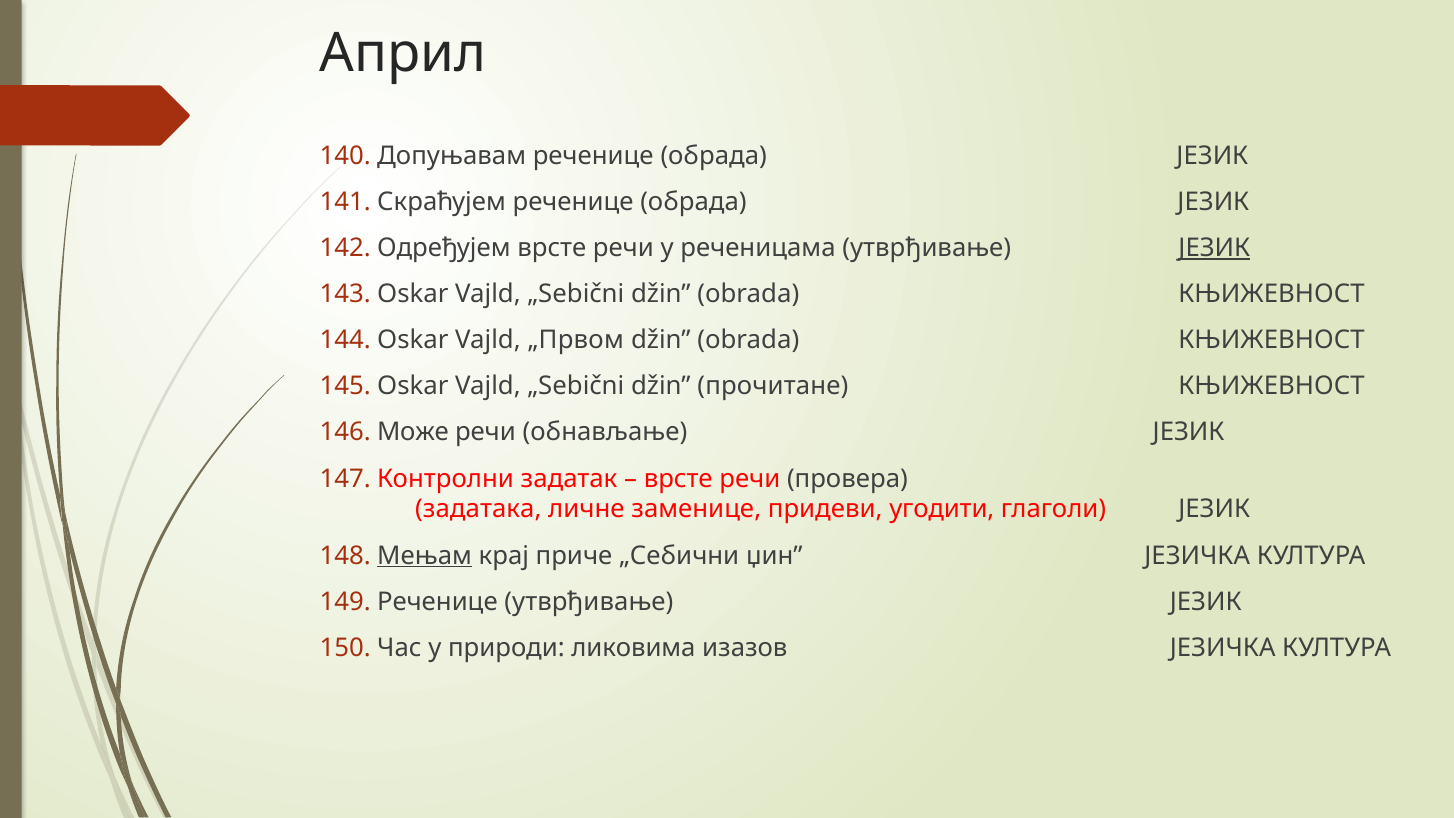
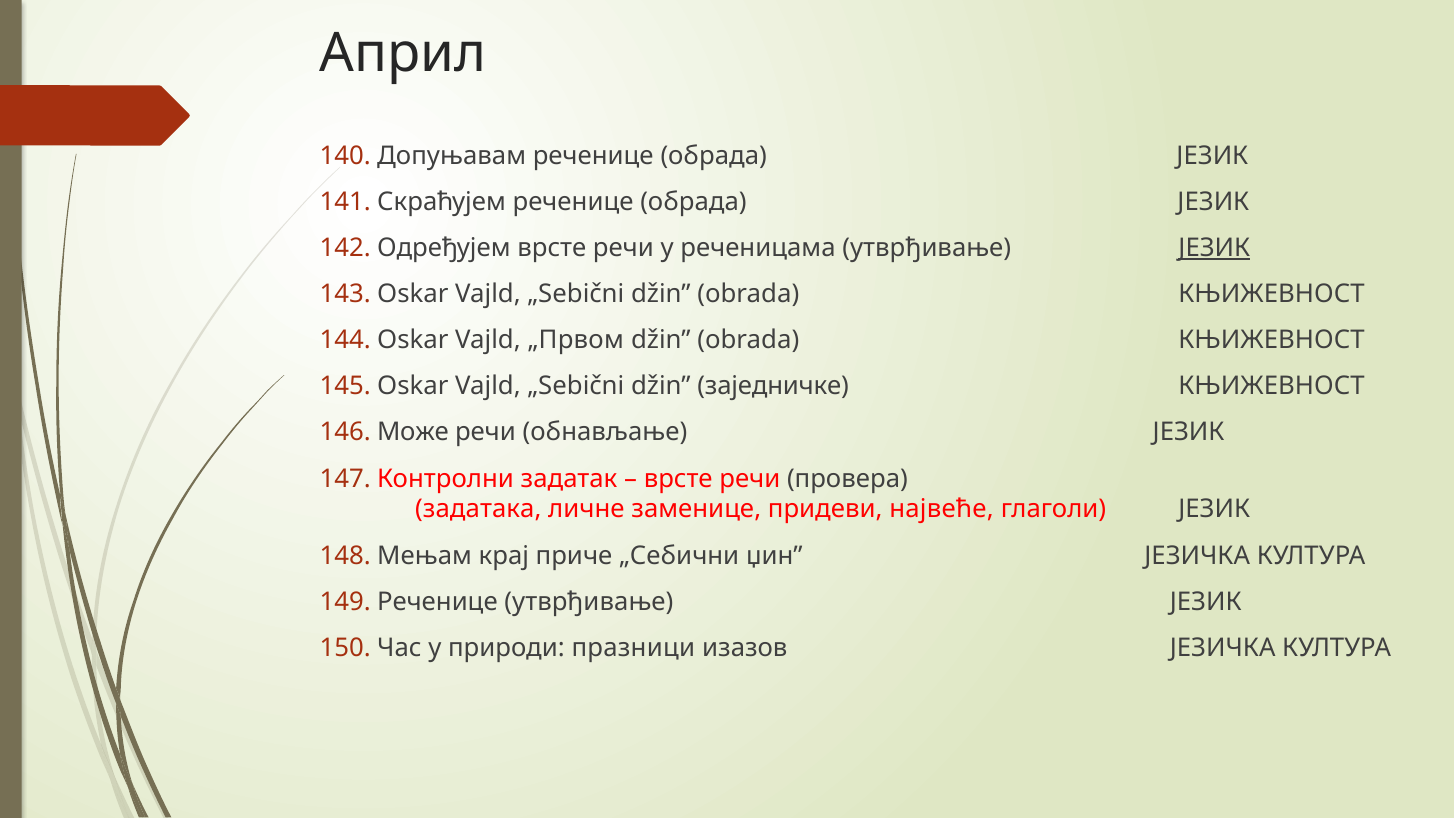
прочитане: прочитане -> заједничке
угодити: угодити -> највеће
Мењам underline: present -> none
ликовима: ликовима -> празници
